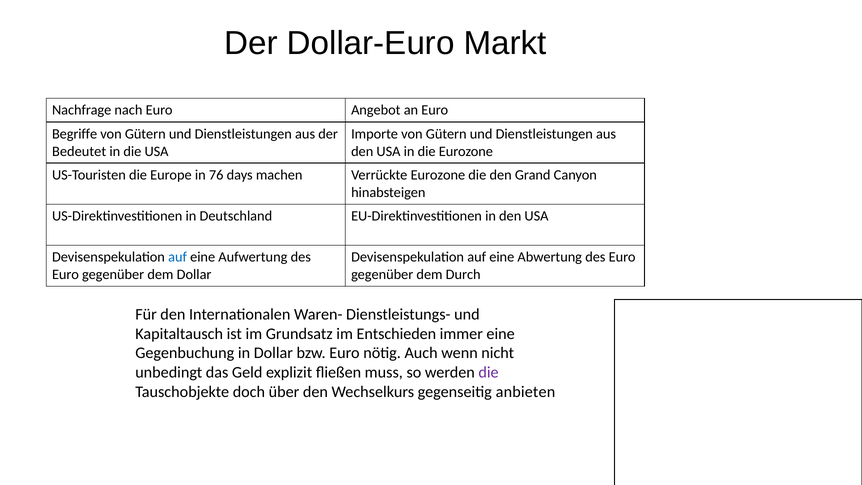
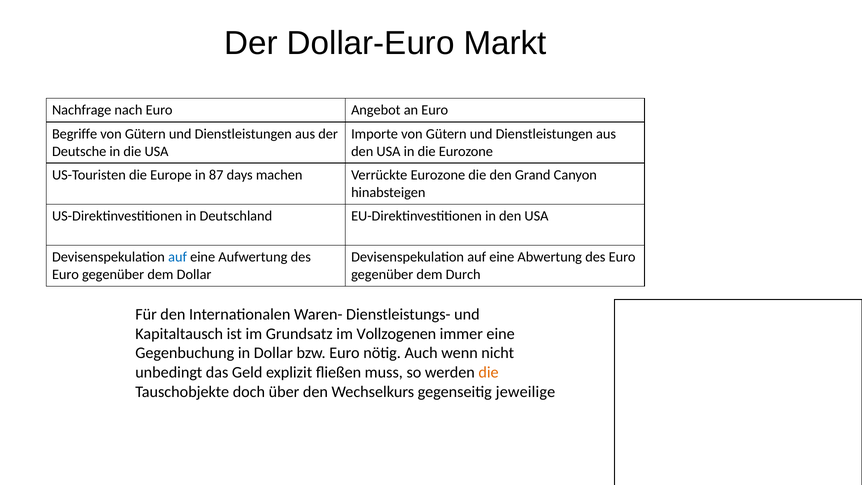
Bedeutet: Bedeutet -> Deutsche
76: 76 -> 87
Entschieden: Entschieden -> Vollzogenen
die at (489, 372) colour: purple -> orange
anbieten: anbieten -> jeweilige
